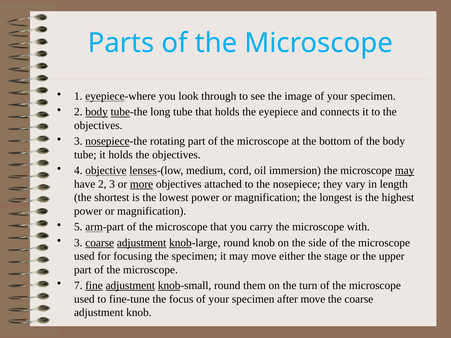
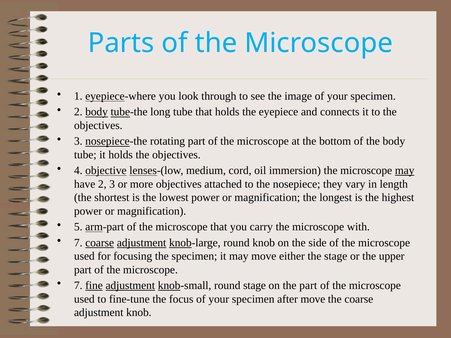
more underline: present -> none
3 at (78, 243): 3 -> 7
round them: them -> stage
the turn: turn -> part
